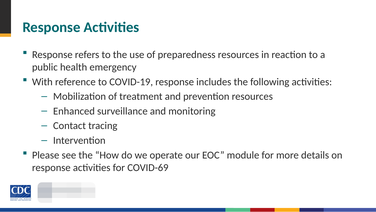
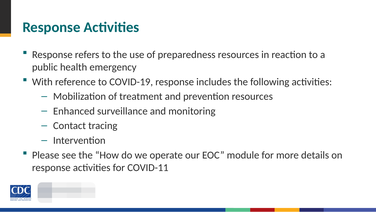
COVID-69: COVID-69 -> COVID-11
